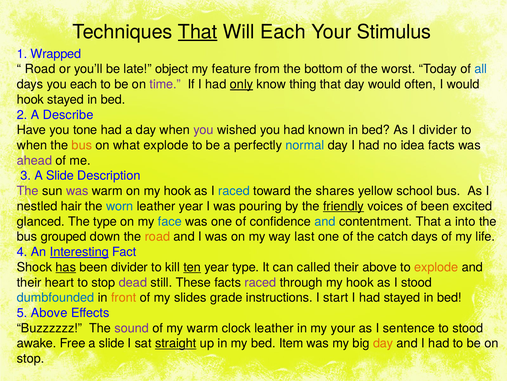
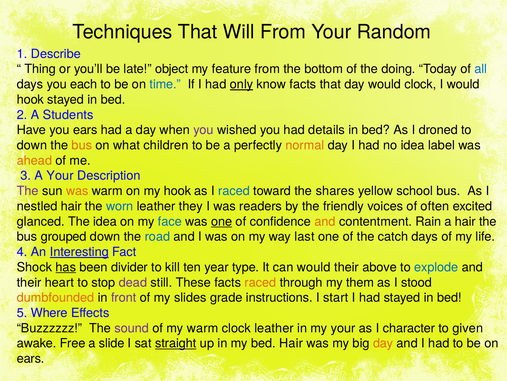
That at (198, 32) underline: present -> none
Will Each: Each -> From
Stimulus: Stimulus -> Random
Wrapped: Wrapped -> Describe
Road at (40, 69): Road -> Thing
worst: worst -> doing
time colour: purple -> blue
know thing: thing -> facts
would often: often -> clock
Describe: Describe -> Students
you tone: tone -> ears
known: known -> details
I divider: divider -> droned
when at (32, 145): when -> down
what explode: explode -> children
normal colour: blue -> orange
idea facts: facts -> label
ahead colour: purple -> orange
3 A Slide: Slide -> Your
was at (77, 191) colour: purple -> orange
leather year: year -> they
pouring: pouring -> readers
friendly underline: present -> none
of been: been -> often
The type: type -> idea
one at (222, 221) underline: none -> present
and at (325, 221) colour: blue -> orange
contentment That: That -> Rain
a into: into -> hair
road at (157, 236) colour: orange -> blue
ten underline: present -> none
can called: called -> would
explode at (436, 267) colour: orange -> blue
raced at (260, 282) colour: purple -> orange
through my hook: hook -> them
dumbfounded colour: blue -> orange
front colour: orange -> purple
5 Above: Above -> Where
sentence: sentence -> character
to stood: stood -> given
bed Item: Item -> Hair
stop at (31, 358): stop -> ears
